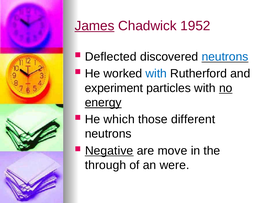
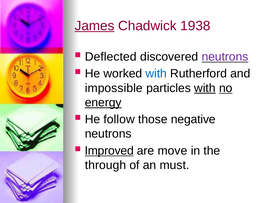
1952: 1952 -> 1938
neutrons at (225, 57) colour: blue -> purple
experiment: experiment -> impossible
with at (205, 88) underline: none -> present
which: which -> follow
different: different -> negative
Negative: Negative -> Improved
were: were -> must
